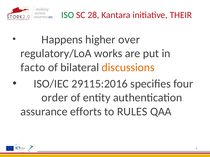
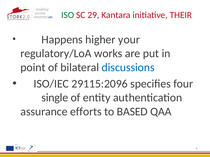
28: 28 -> 29
over: over -> your
facto: facto -> point
discussions colour: orange -> blue
29115:2016: 29115:2016 -> 29115:2096
order: order -> single
RULES: RULES -> BASED
